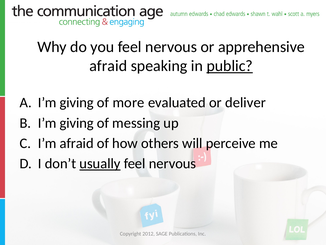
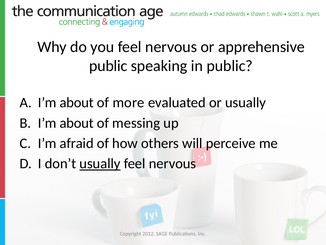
afraid at (108, 66): afraid -> public
public at (230, 66) underline: present -> none
giving at (77, 102): giving -> about
or deliver: deliver -> usually
giving at (77, 123): giving -> about
